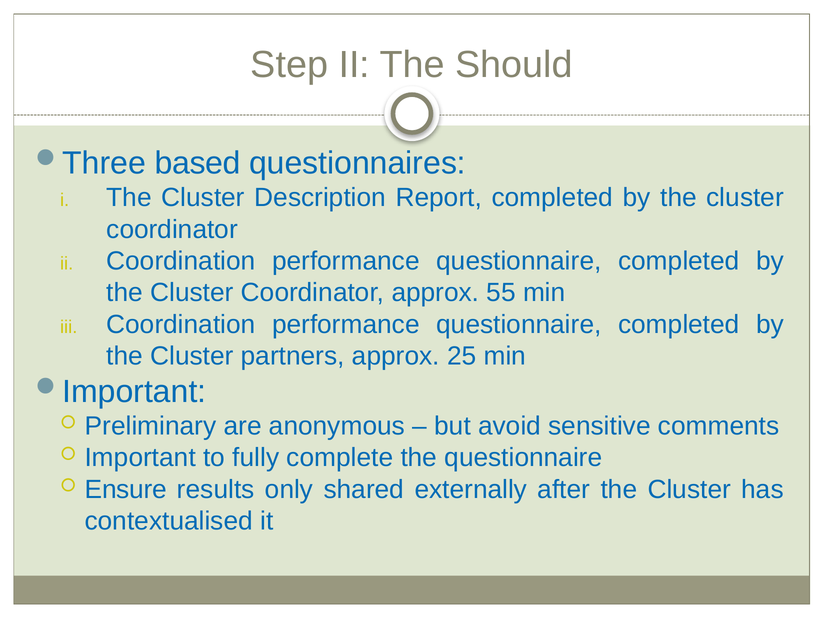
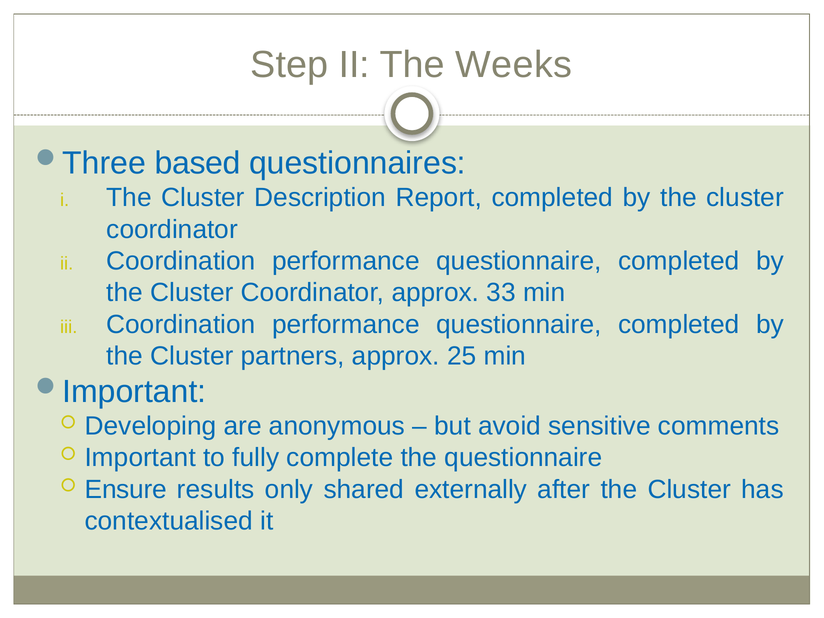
Should: Should -> Weeks
55: 55 -> 33
Preliminary: Preliminary -> Developing
